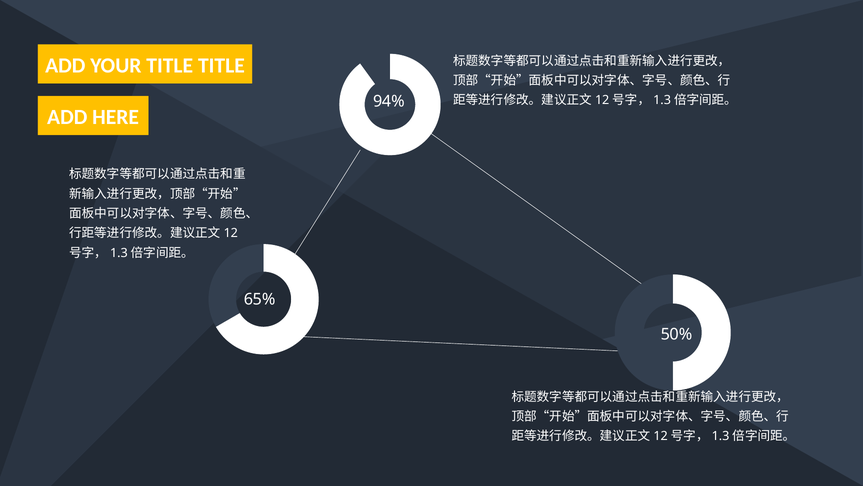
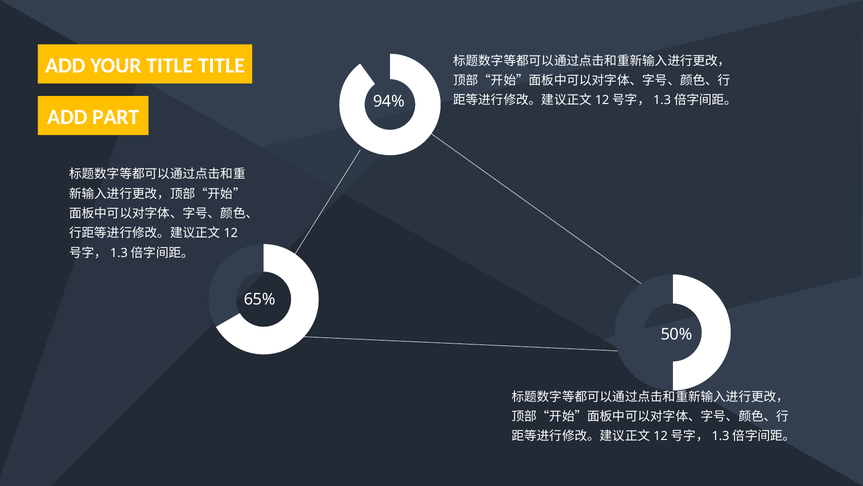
HERE: HERE -> PART
